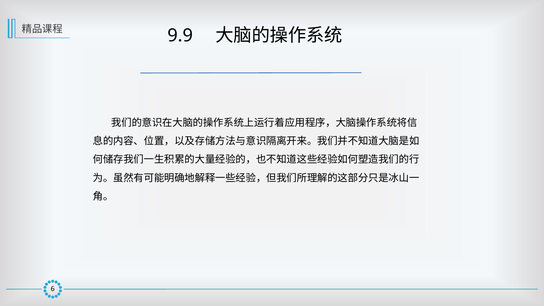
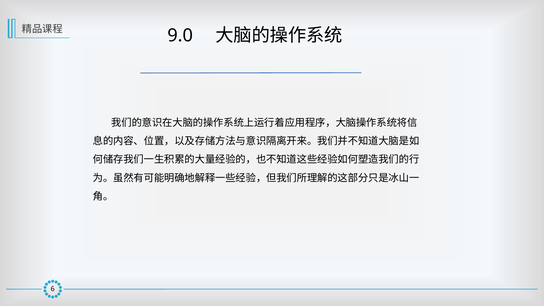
9.9: 9.9 -> 9.0
